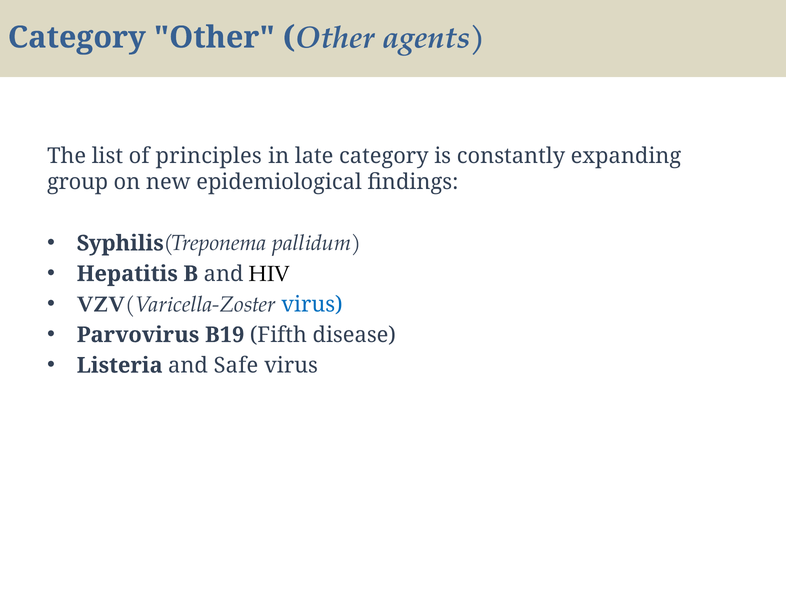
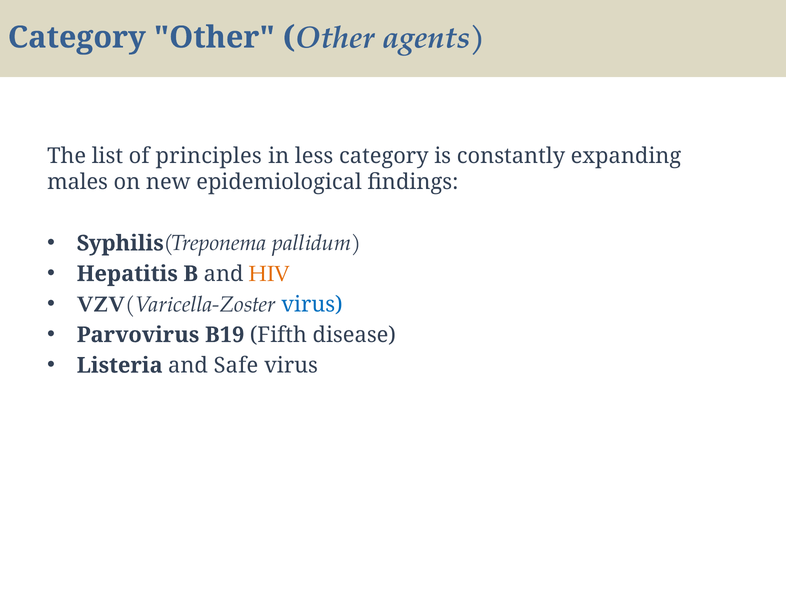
late: late -> less
group: group -> males
HIV colour: black -> orange
